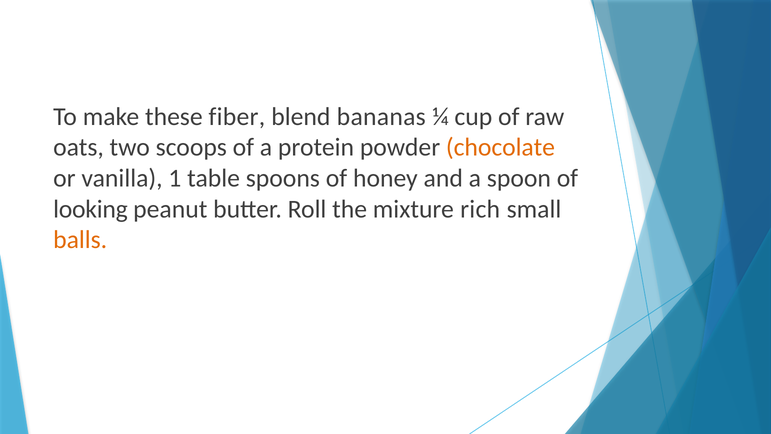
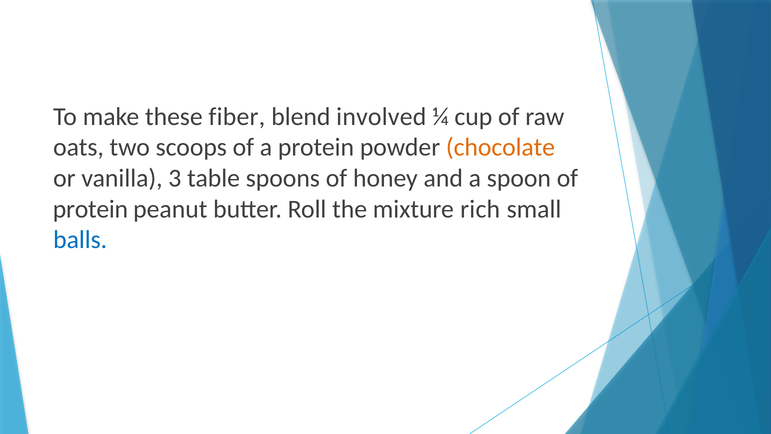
bananas: bananas -> involved
1: 1 -> 3
looking at (90, 209): looking -> protein
balls colour: orange -> blue
